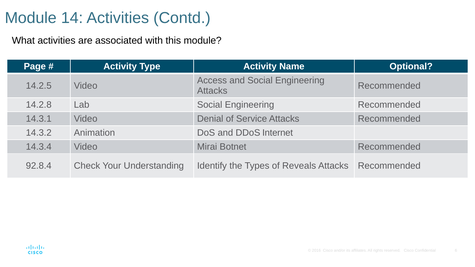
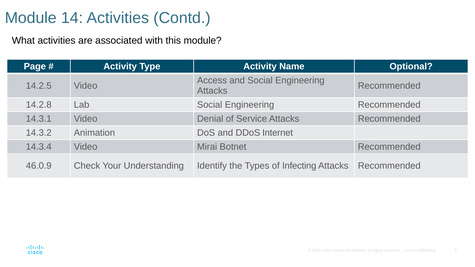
92.8.4: 92.8.4 -> 46.0.9
Reveals: Reveals -> Infecting
